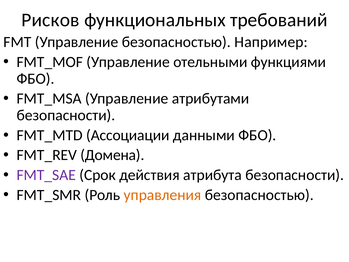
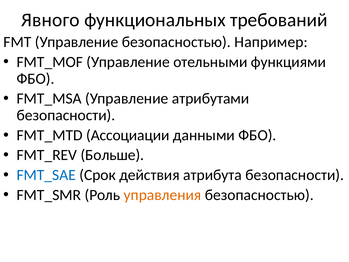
Рисков: Рисков -> Явного
Домена: Домена -> Больше
FMT_SAE colour: purple -> blue
